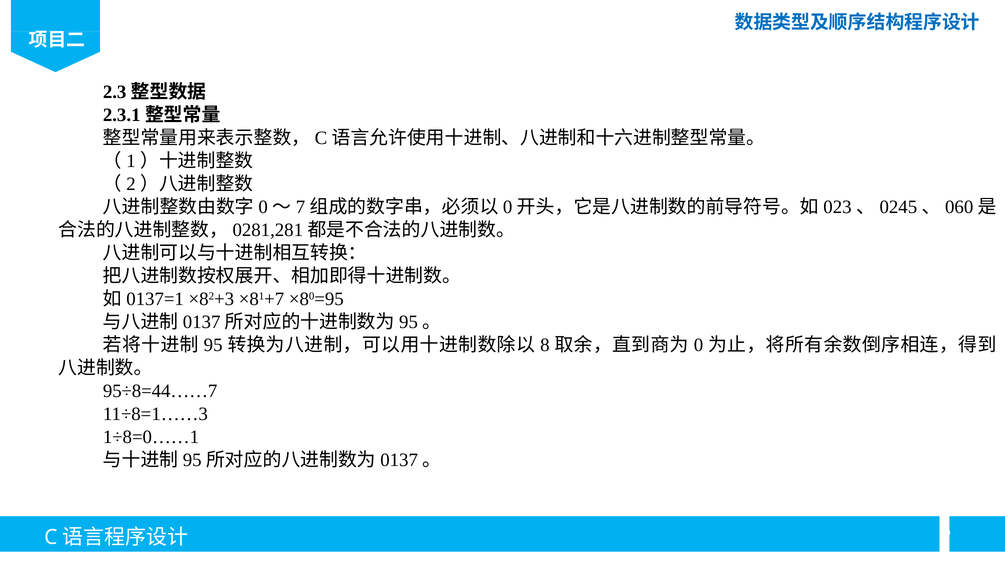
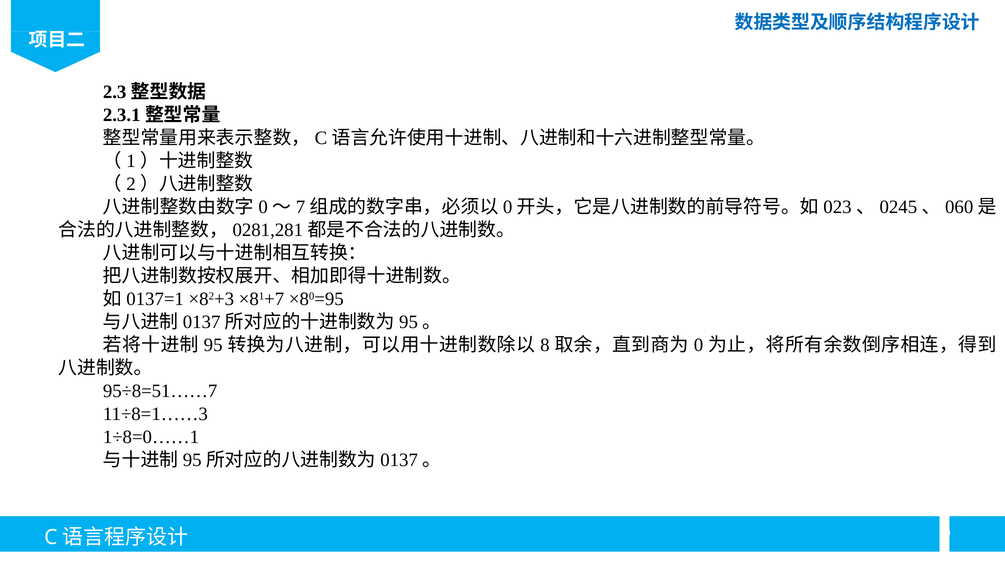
95÷8=44……7: 95÷8=44……7 -> 95÷8=51……7
